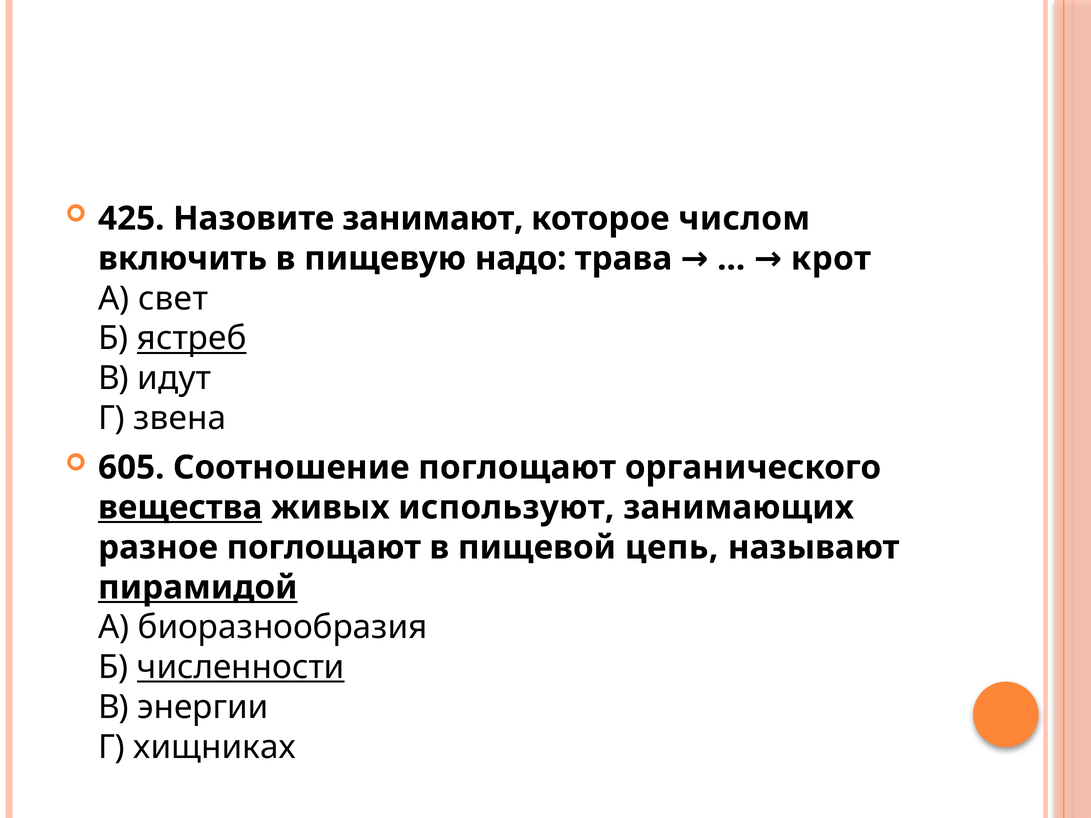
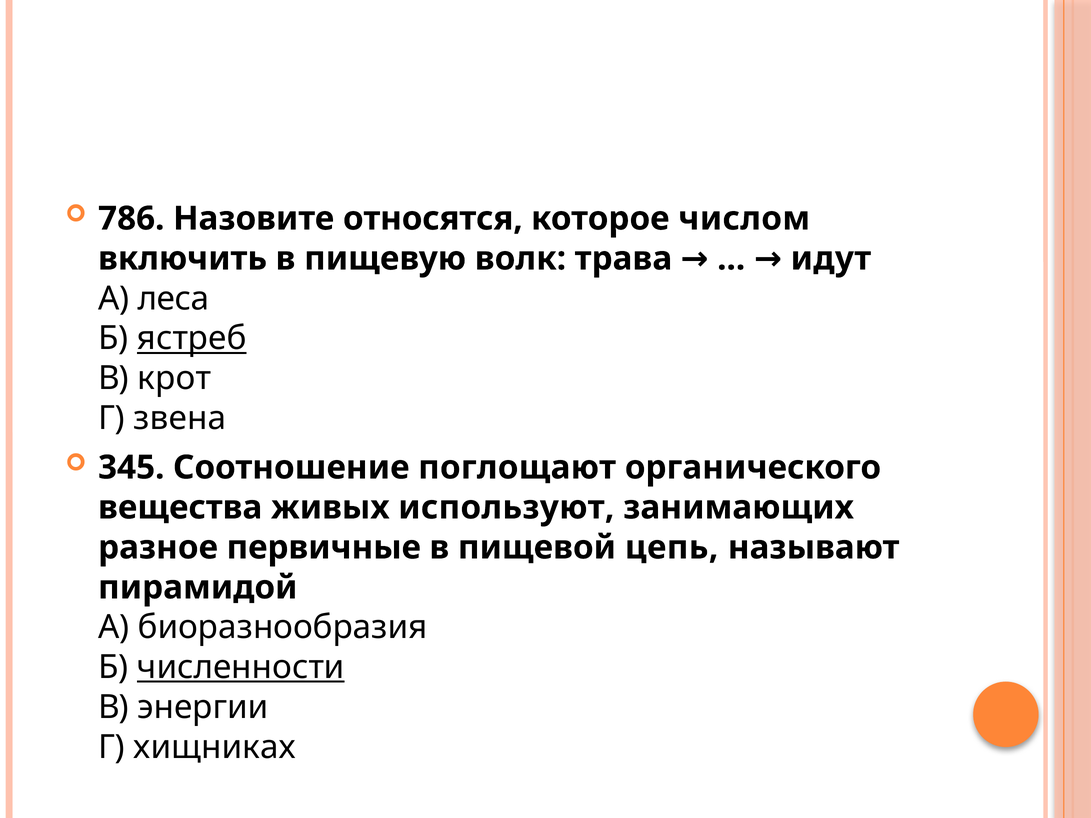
425: 425 -> 786
занимают: занимают -> относятся
надо: надо -> волк
крот: крот -> идут
свет: свет -> леса
идут: идут -> крот
605: 605 -> 345
вещества underline: present -> none
разное поглощают: поглощают -> первичные
пирамидой underline: present -> none
